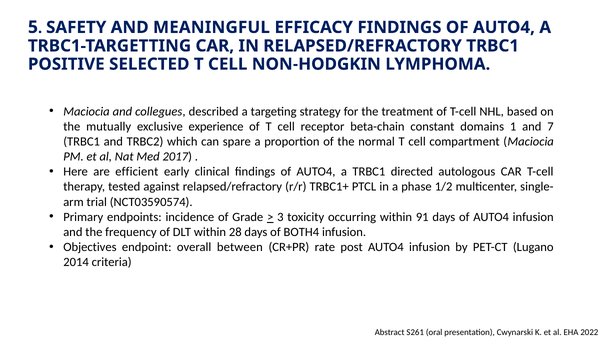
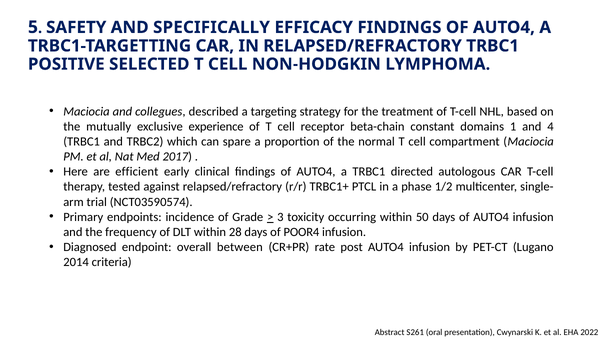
MEANINGFUL: MEANINGFUL -> SPECIFICALLY
7: 7 -> 4
91: 91 -> 50
BOTH4: BOTH4 -> POOR4
Objectives: Objectives -> Diagnosed
